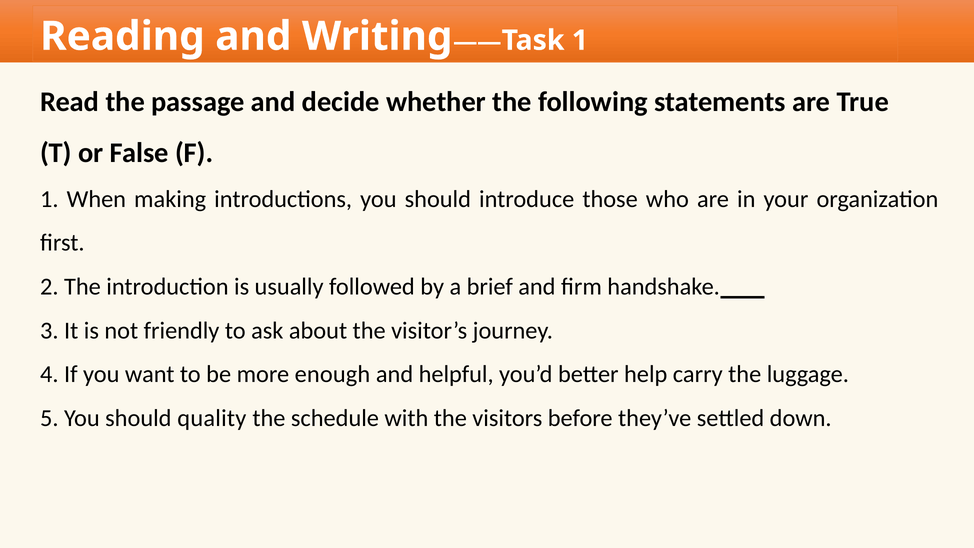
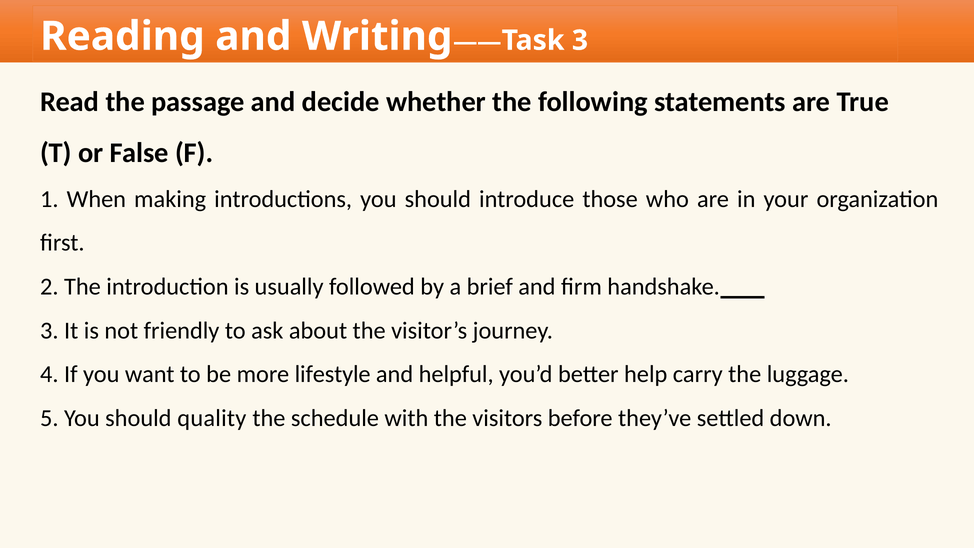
1 at (580, 40): 1 -> 3
enough: enough -> lifestyle
